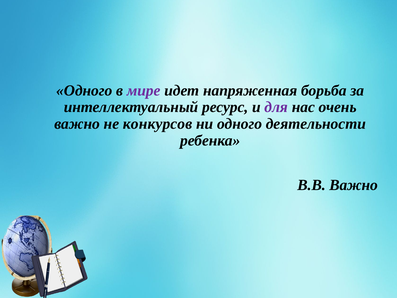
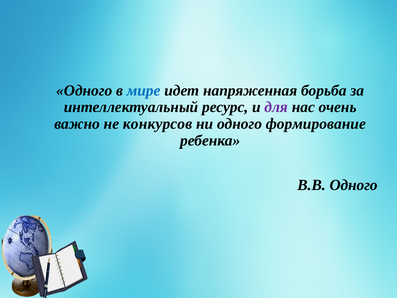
мире colour: purple -> blue
деятельности: деятельности -> формирование
В.В Важно: Важно -> Одного
